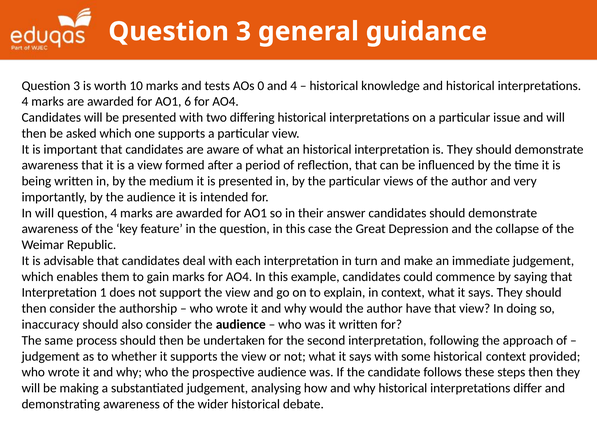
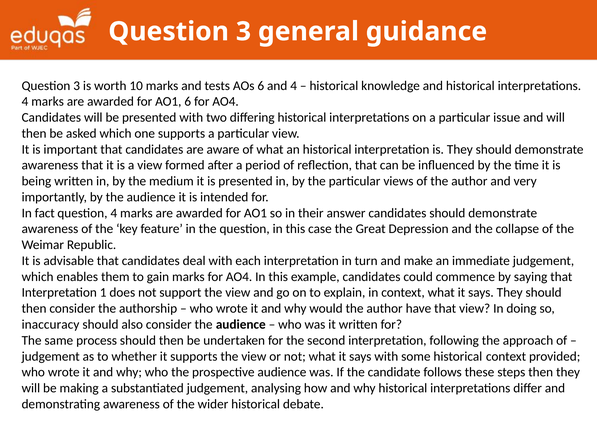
AOs 0: 0 -> 6
In will: will -> fact
